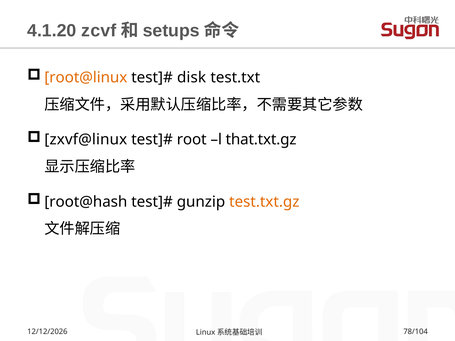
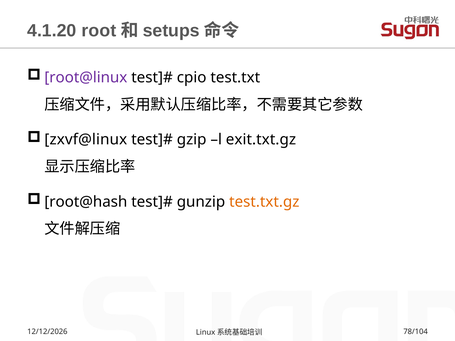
zcvf: zcvf -> root
root@linux colour: orange -> purple
disk: disk -> cpio
root: root -> gzip
that.txt.gz: that.txt.gz -> exit.txt.gz
